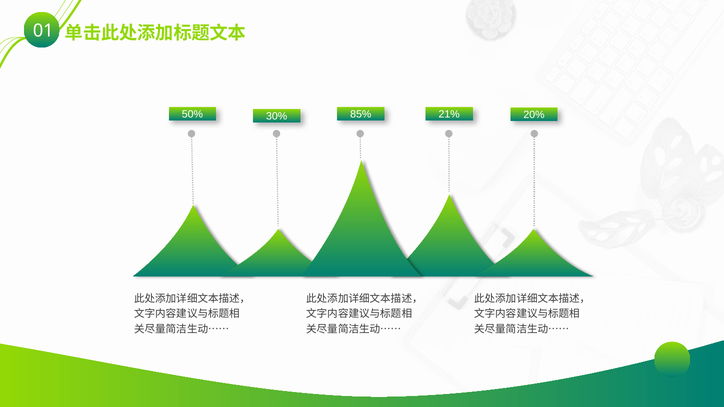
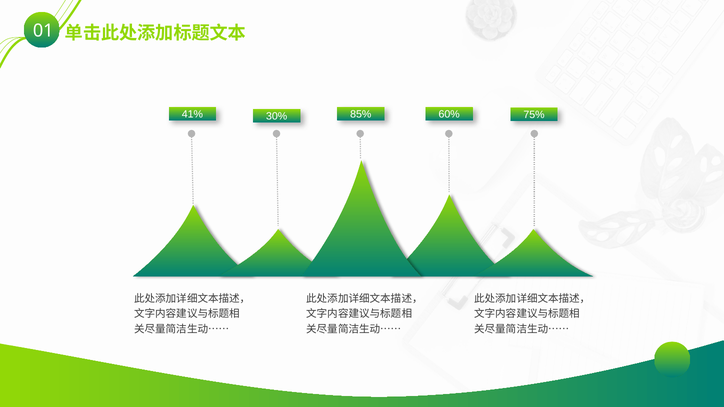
20%: 20% -> 75%
50%: 50% -> 41%
21%: 21% -> 60%
